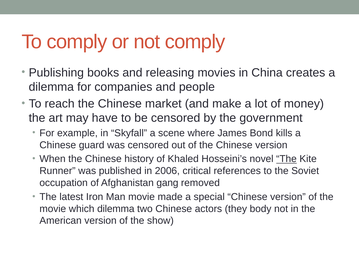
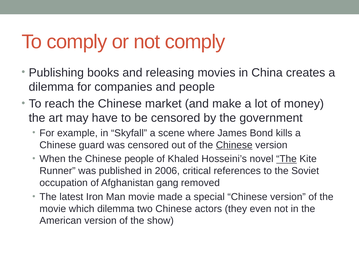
Chinese at (234, 145) underline: none -> present
Chinese history: history -> people
body: body -> even
